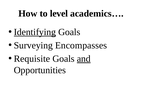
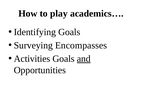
level: level -> play
Identifying underline: present -> none
Requisite: Requisite -> Activities
